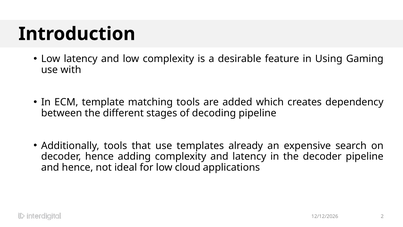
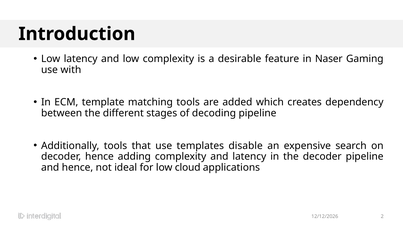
Using: Using -> Naser
already: already -> disable
